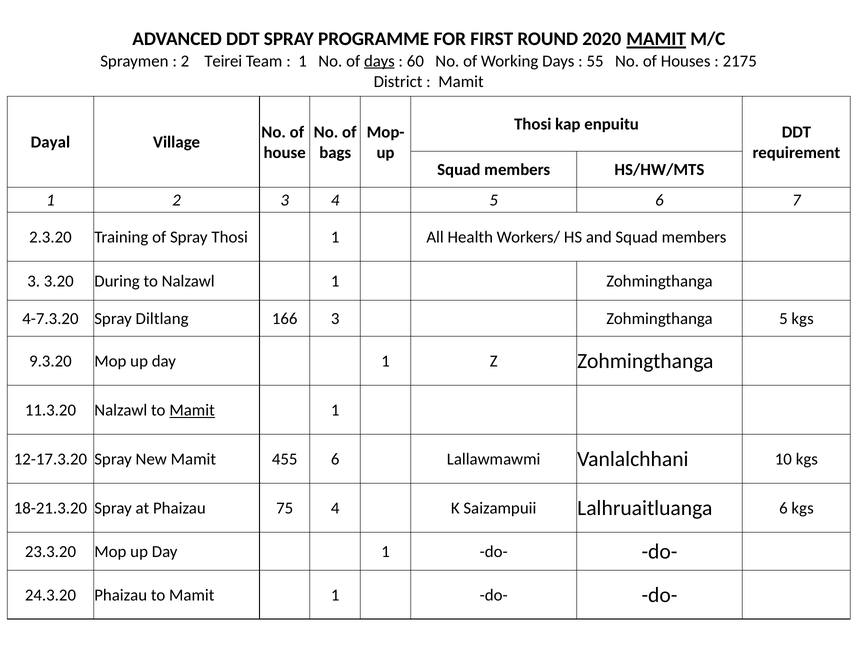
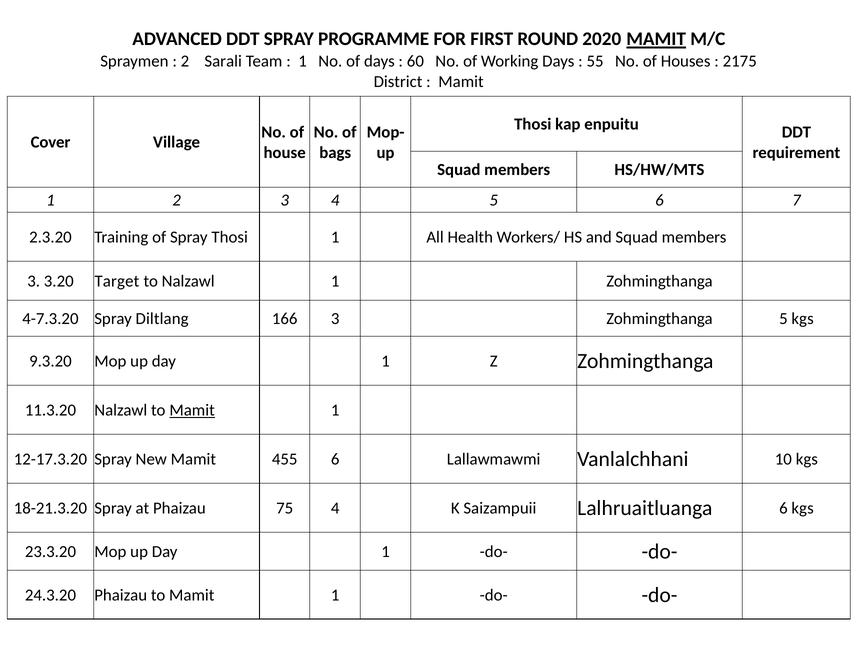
Teirei: Teirei -> Sarali
days at (379, 61) underline: present -> none
Dayal: Dayal -> Cover
During: During -> Target
